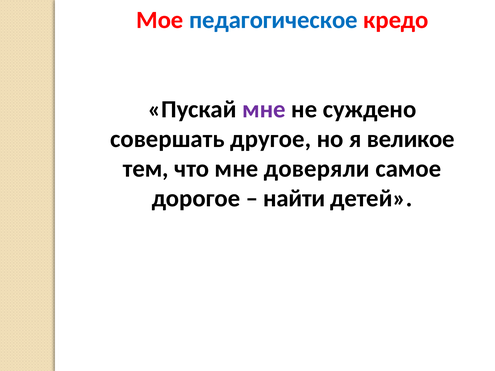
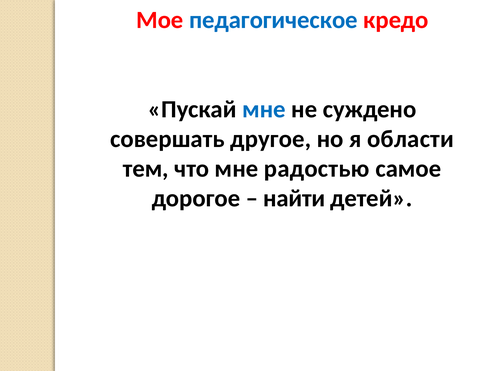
мне at (264, 109) colour: purple -> blue
великое: великое -> области
доверяли: доверяли -> радостью
